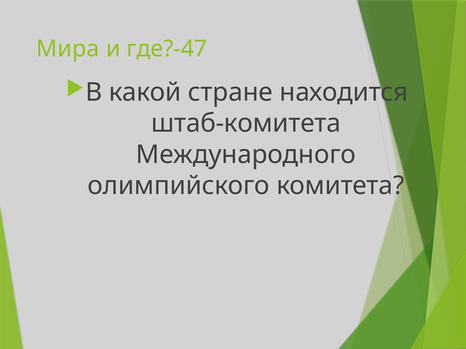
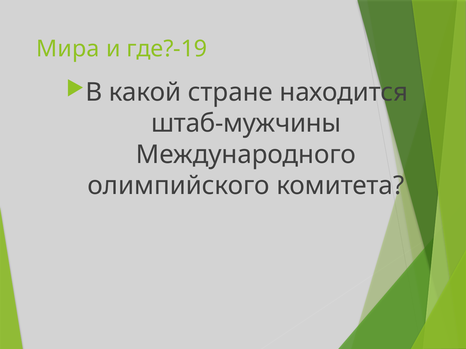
где?-47: где?-47 -> где?-19
штаб-комитета: штаб-комитета -> штаб-мужчины
